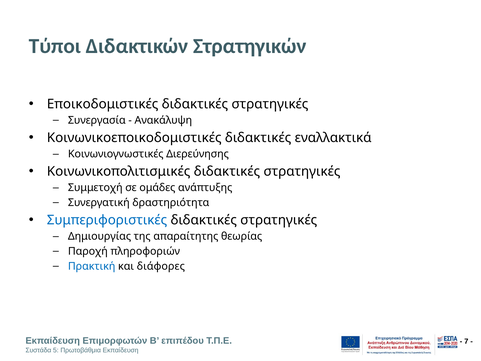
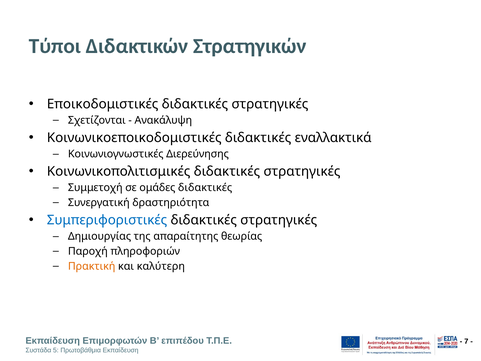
Συνεργασία: Συνεργασία -> Σχετίζονται
ομάδες ανάπτυξης: ανάπτυξης -> διδακτικές
Πρακτική colour: blue -> orange
διάφορες: διάφορες -> καλύτερη
